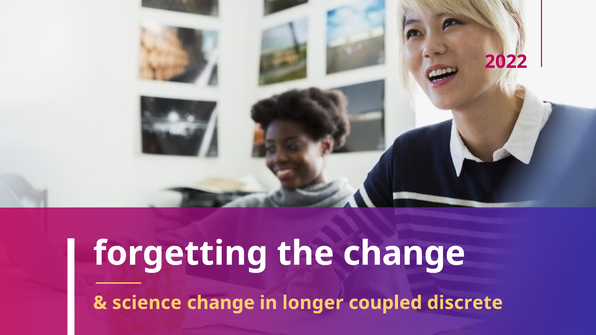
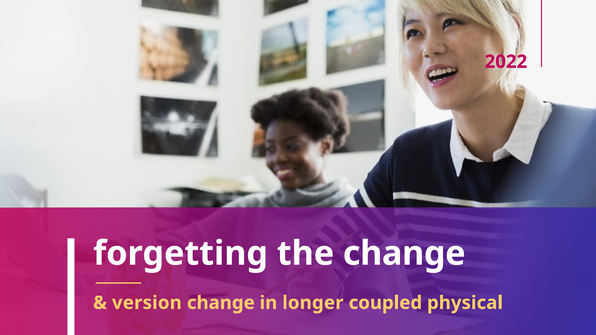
science: science -> version
discrete: discrete -> physical
